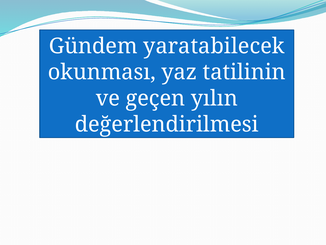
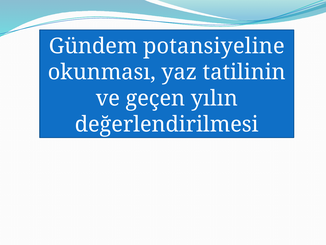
yaratabilecek: yaratabilecek -> potansiyeline
